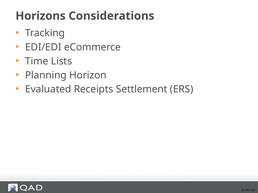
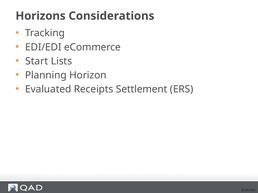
Time: Time -> Start
